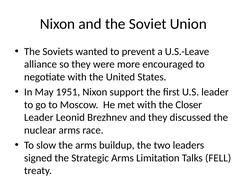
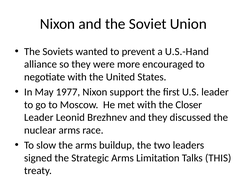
U.S.-Leave: U.S.-Leave -> U.S.-Hand
1951: 1951 -> 1977
FELL: FELL -> THIS
